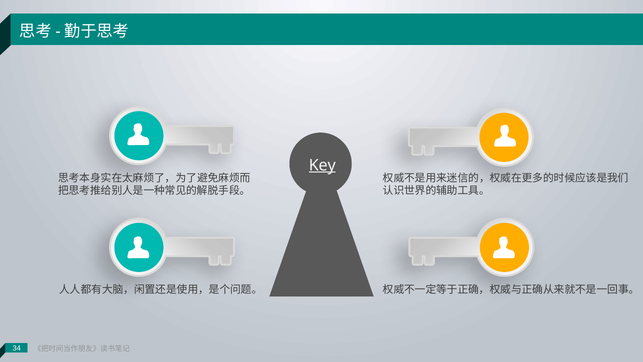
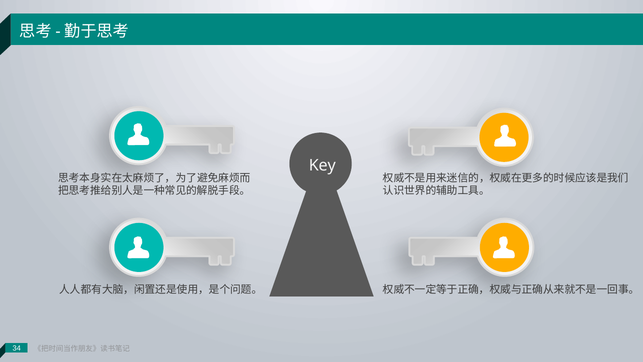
Key underline: present -> none
